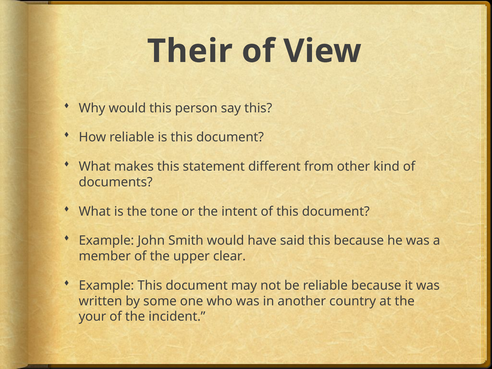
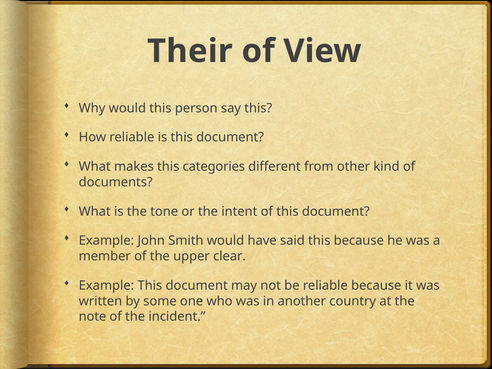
statement: statement -> categories
your: your -> note
